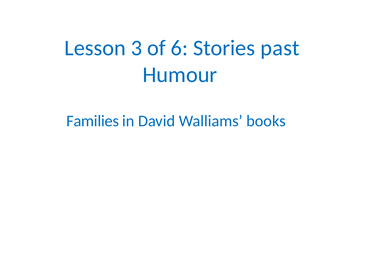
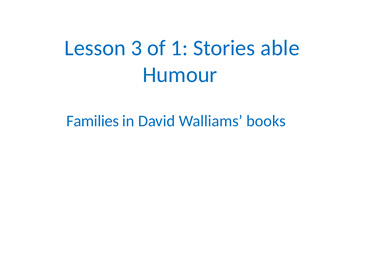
6: 6 -> 1
past: past -> able
